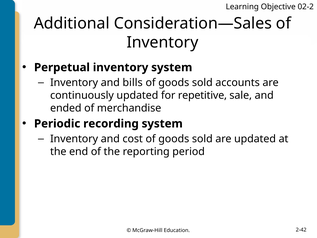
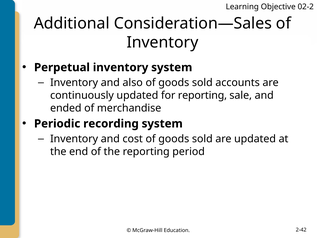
bills: bills -> also
for repetitive: repetitive -> reporting
